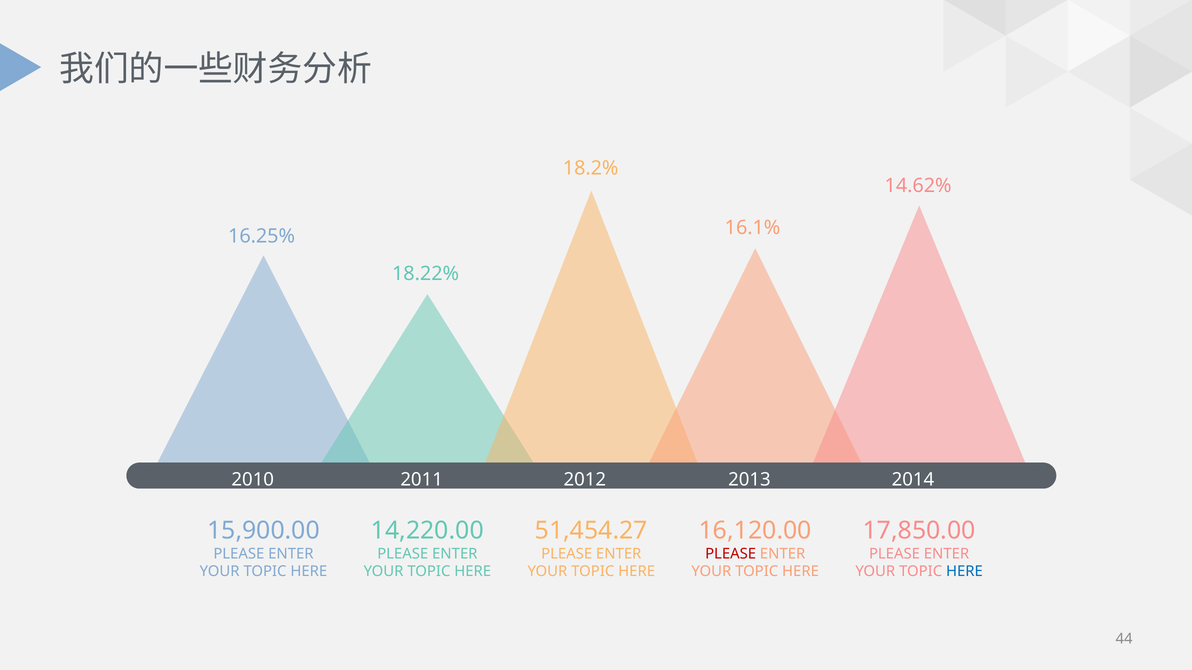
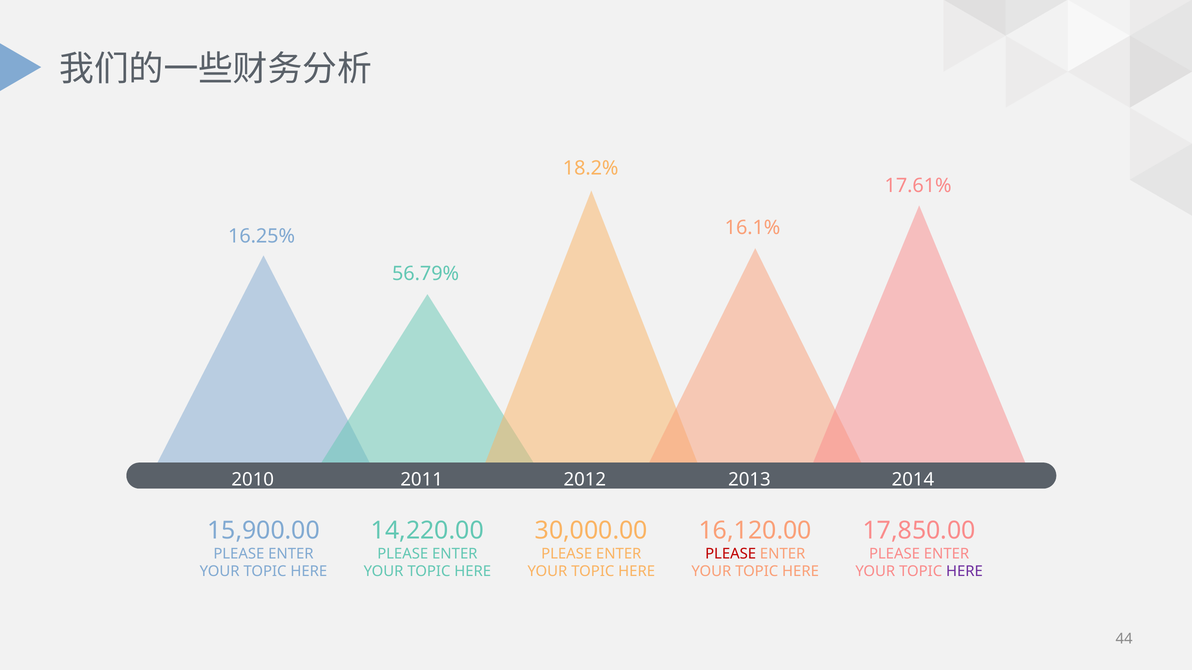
14.62%: 14.62% -> 17.61%
18.22%: 18.22% -> 56.79%
51,454.27: 51,454.27 -> 30,000.00
HERE at (964, 572) colour: blue -> purple
